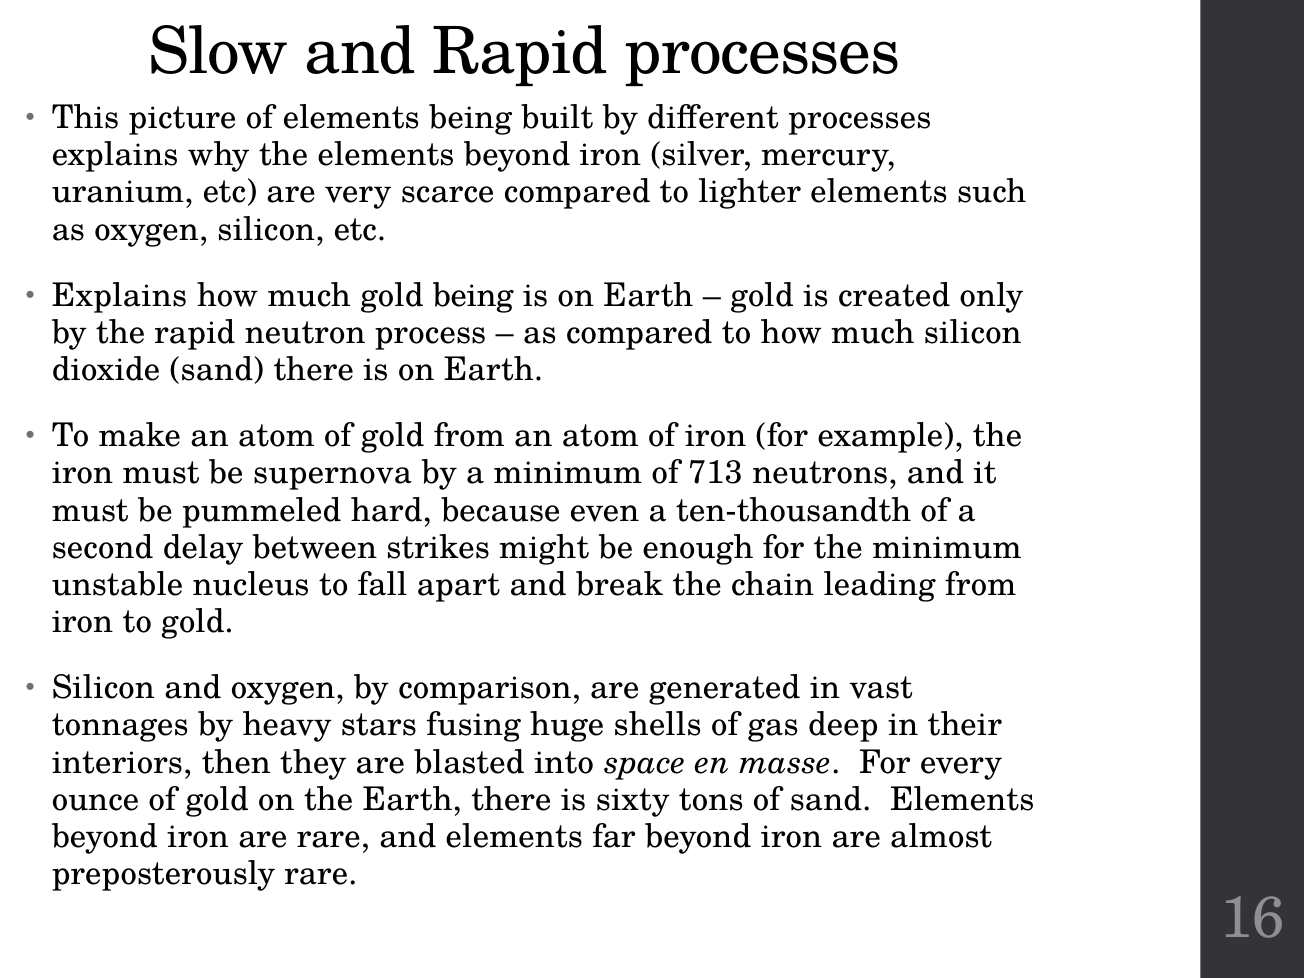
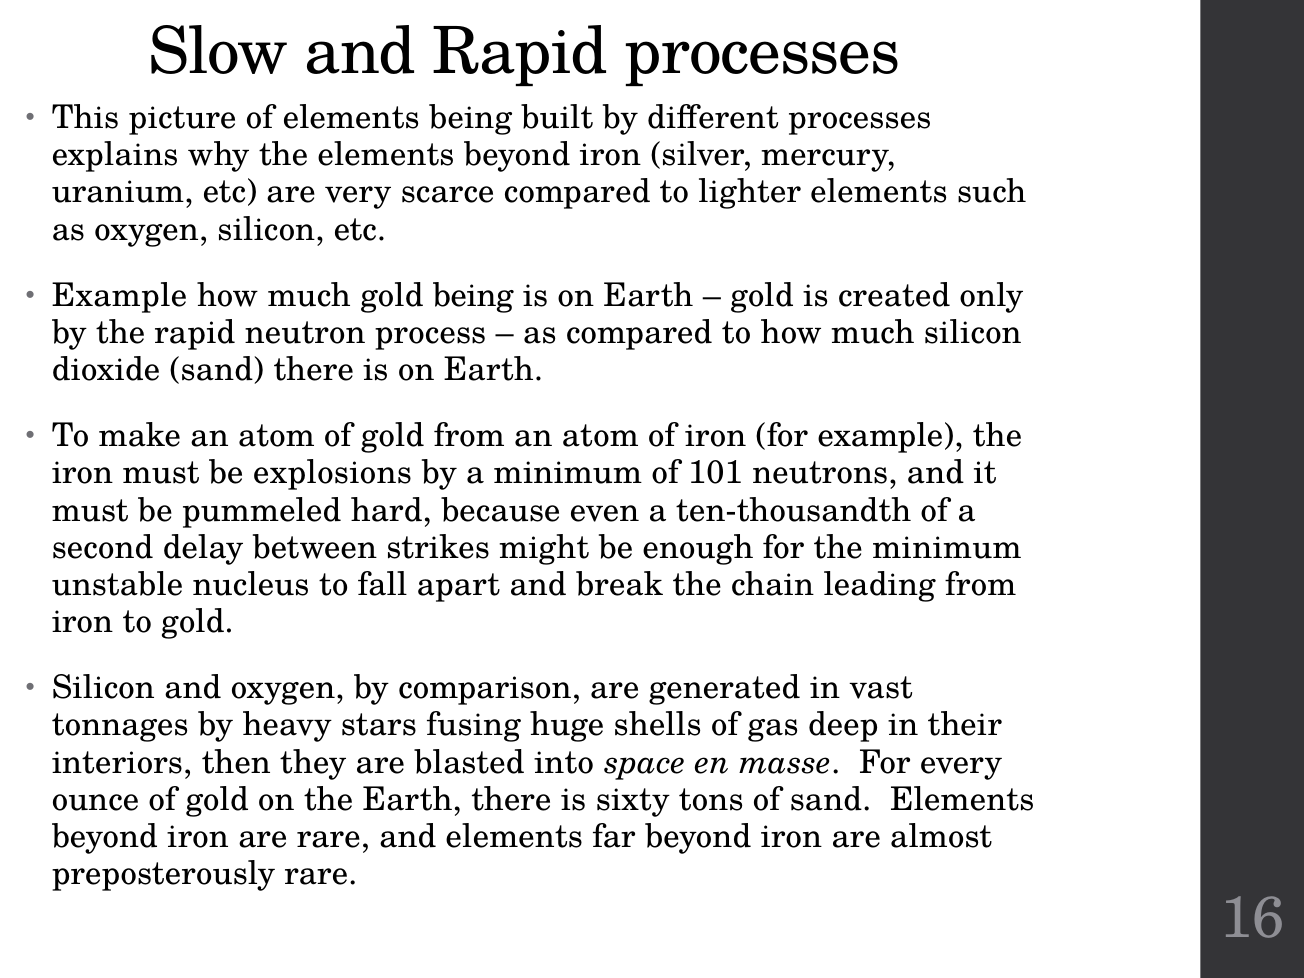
Explains at (120, 296): Explains -> Example
supernova: supernova -> explosions
713: 713 -> 101
